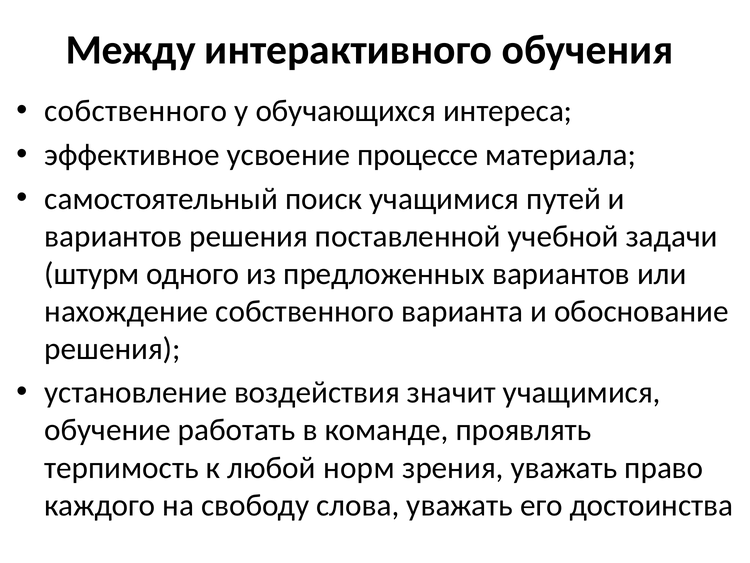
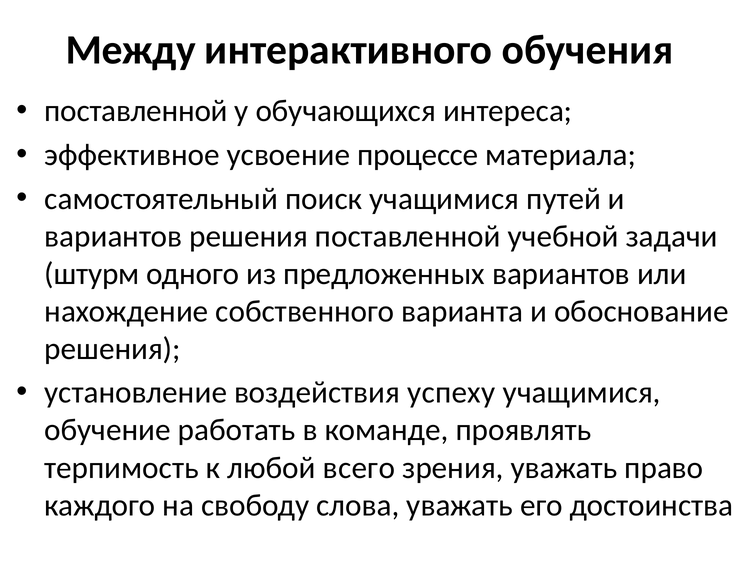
собственного at (136, 111): собственного -> поставленной
значит: значит -> успеху
норм: норм -> всего
